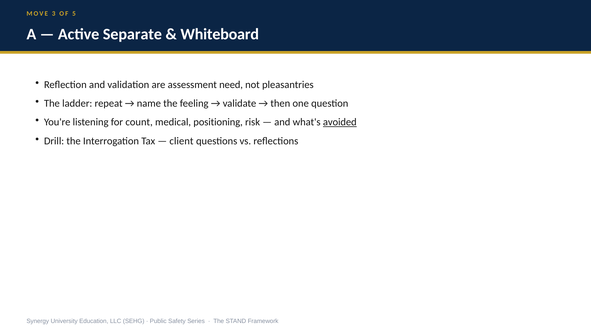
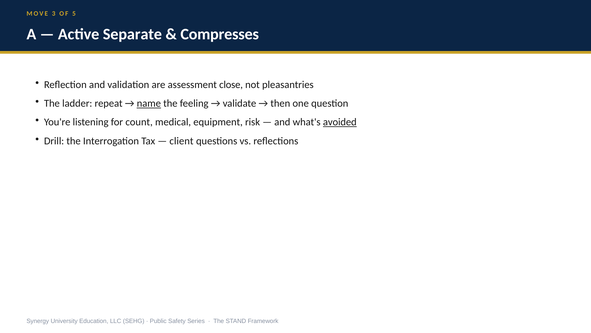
Whiteboard: Whiteboard -> Compresses
need: need -> close
name underline: none -> present
positioning: positioning -> equipment
